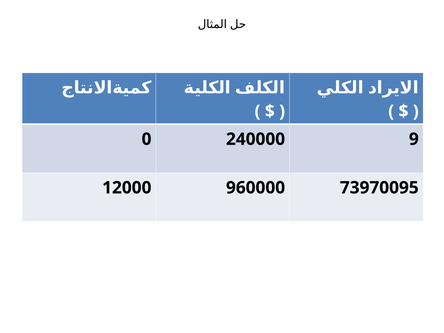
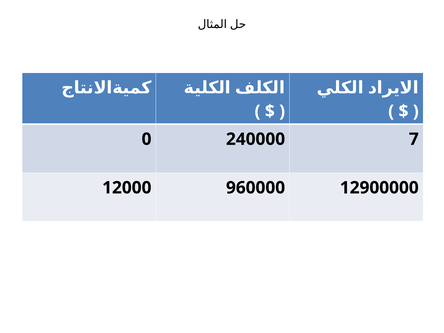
9: 9 -> 7
73970095: 73970095 -> 12900000
